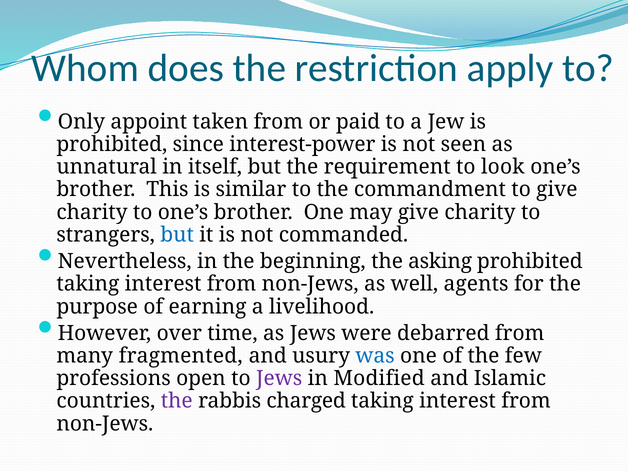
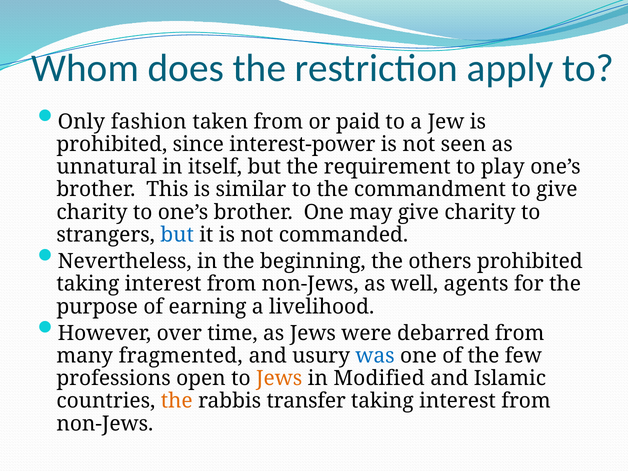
appoint: appoint -> fashion
look: look -> play
asking: asking -> others
Jews at (279, 378) colour: purple -> orange
the at (177, 401) colour: purple -> orange
charged: charged -> transfer
